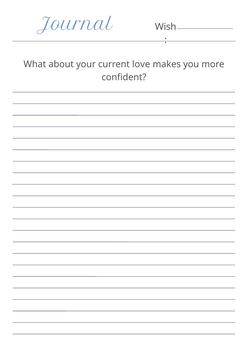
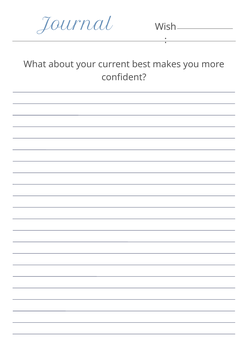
love: love -> best
